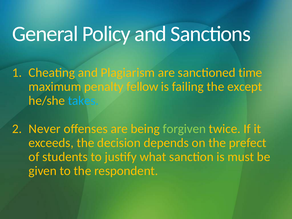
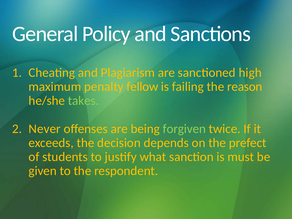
time: time -> high
except: except -> reason
takes colour: light blue -> light green
